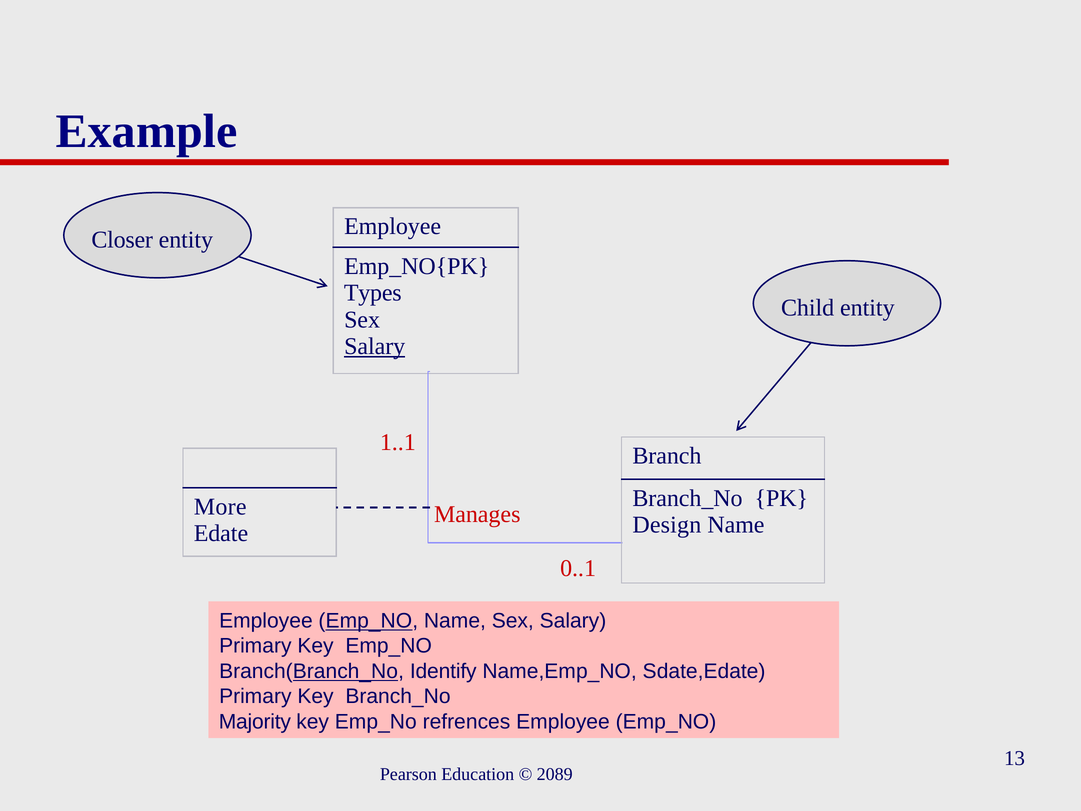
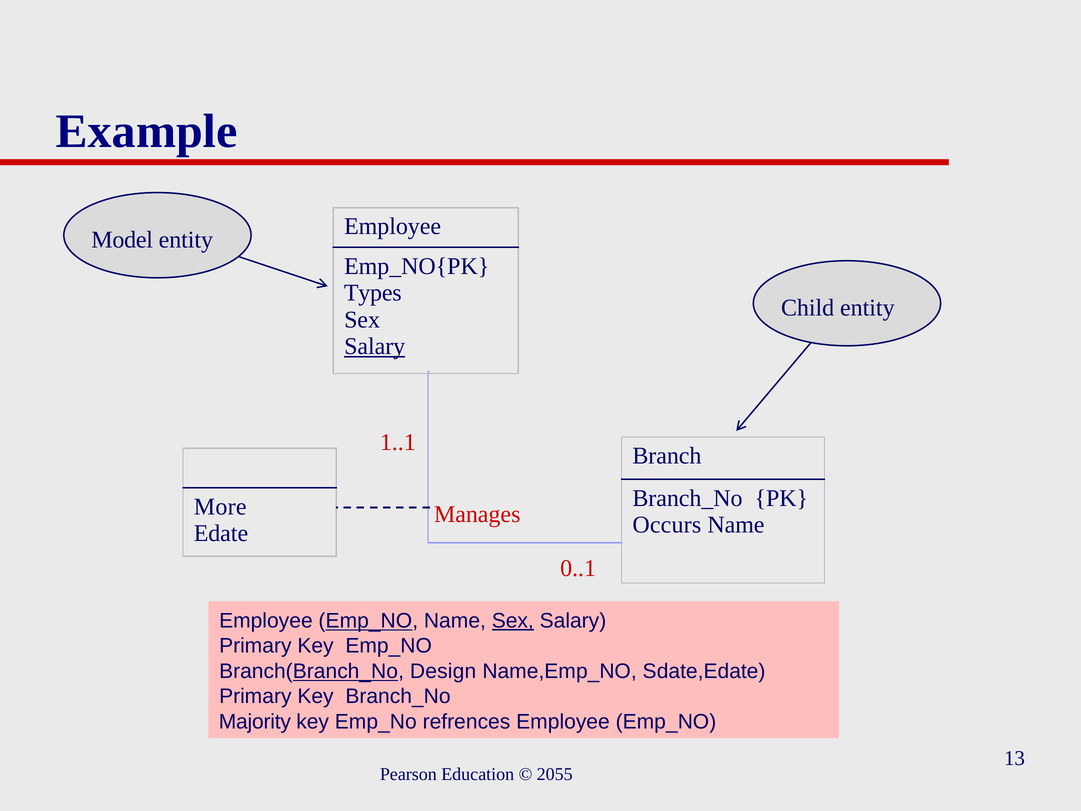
Closer: Closer -> Model
Design: Design -> Occurs
Sex at (513, 621) underline: none -> present
Identify: Identify -> Design
2089: 2089 -> 2055
